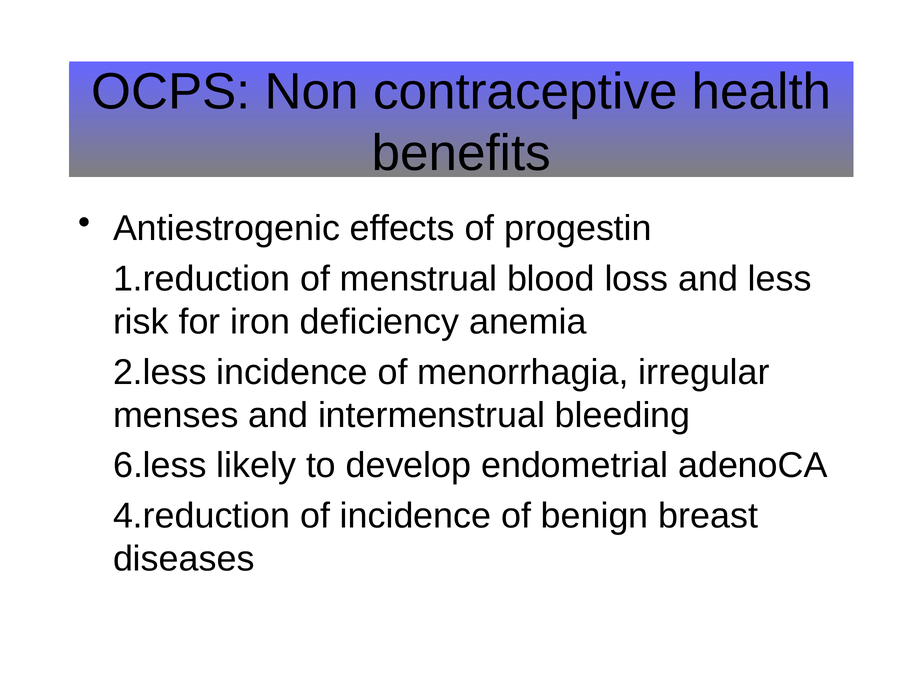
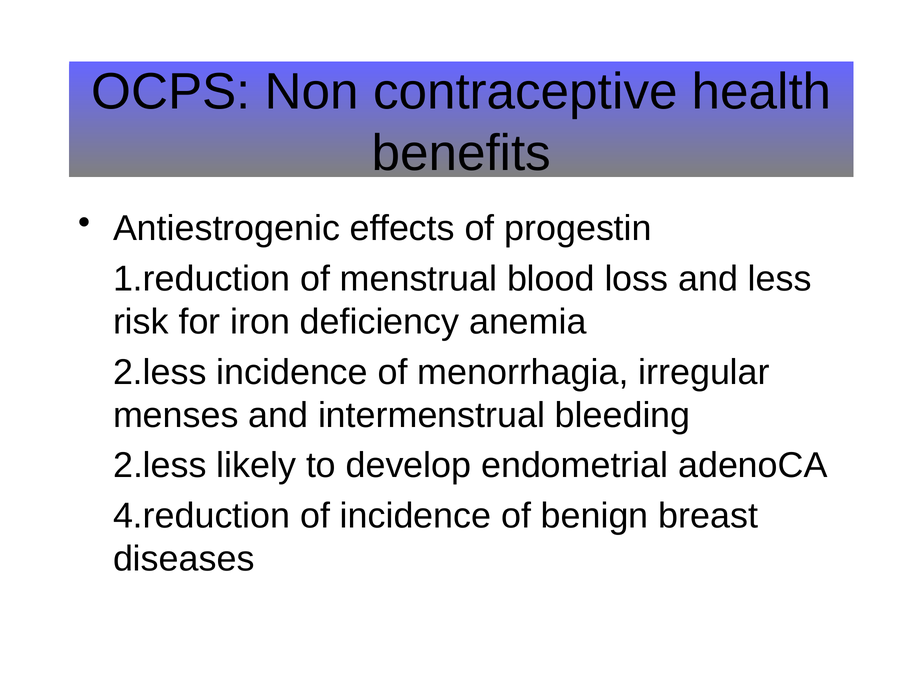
6.less at (160, 466): 6.less -> 2.less
